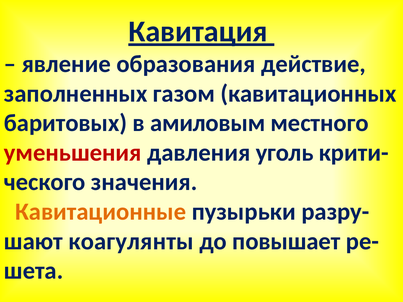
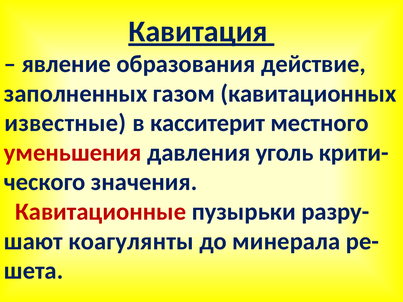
баритовых: баритовых -> известные
амиловым: амиловым -> касситерит
Кавитационные colour: orange -> red
повышает: повышает -> минерала
